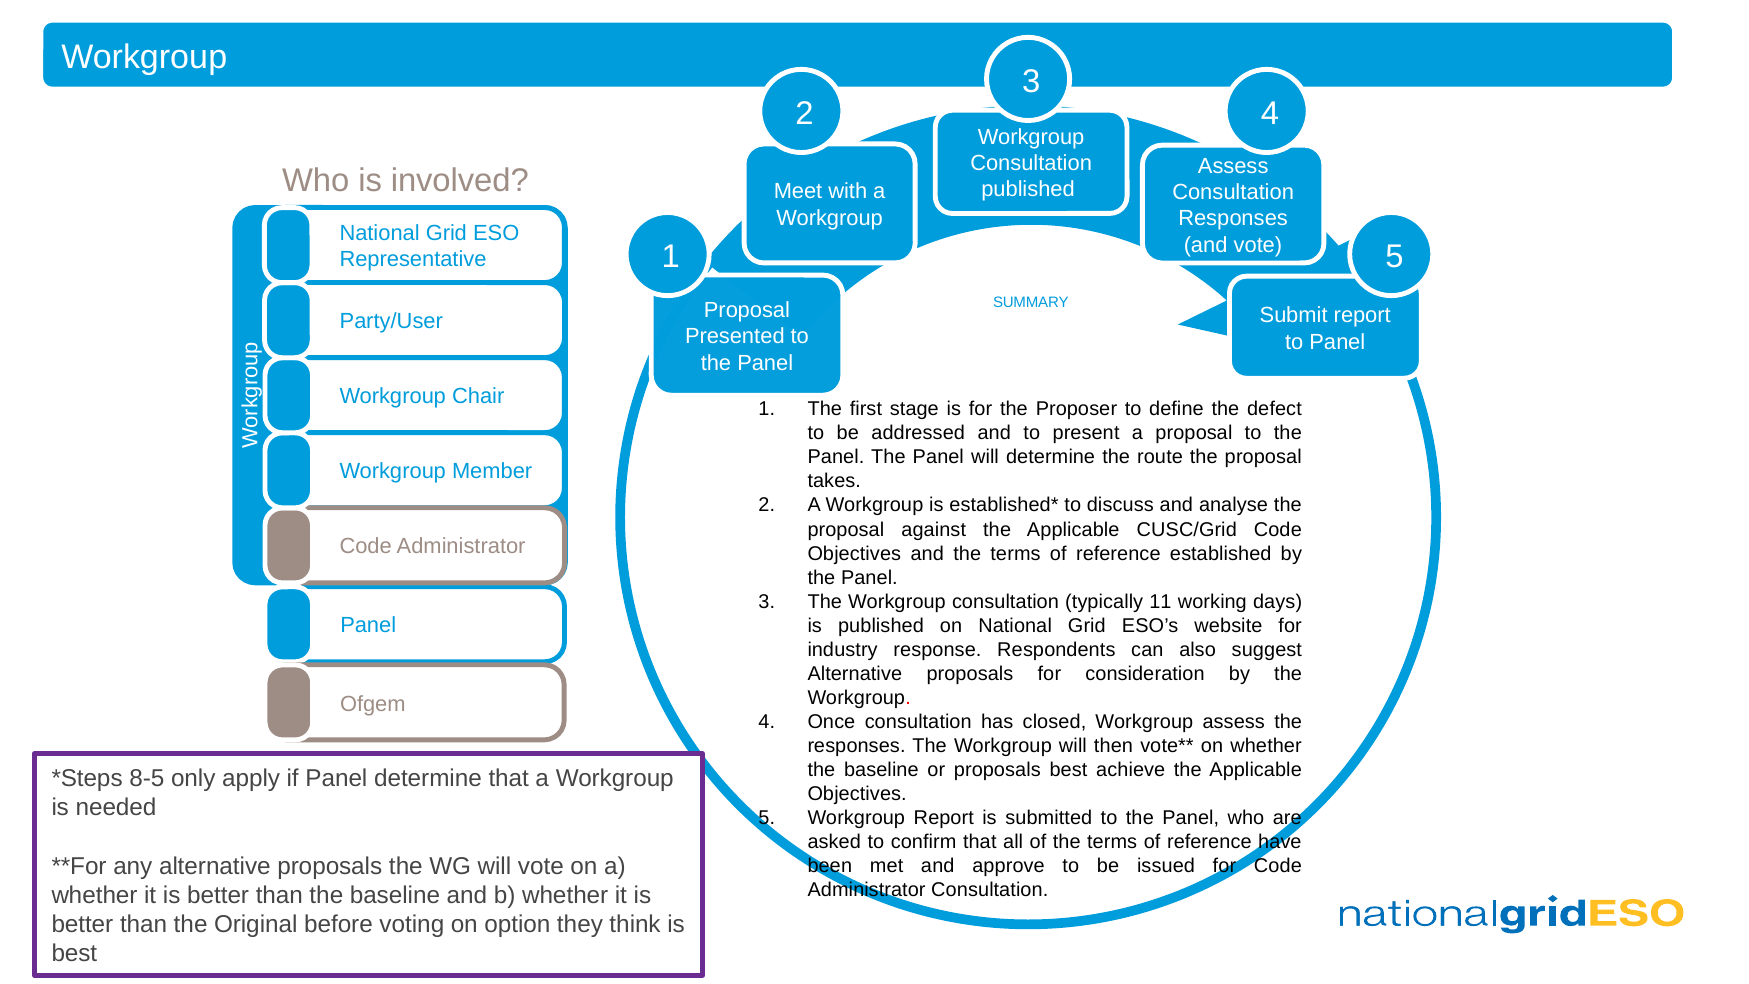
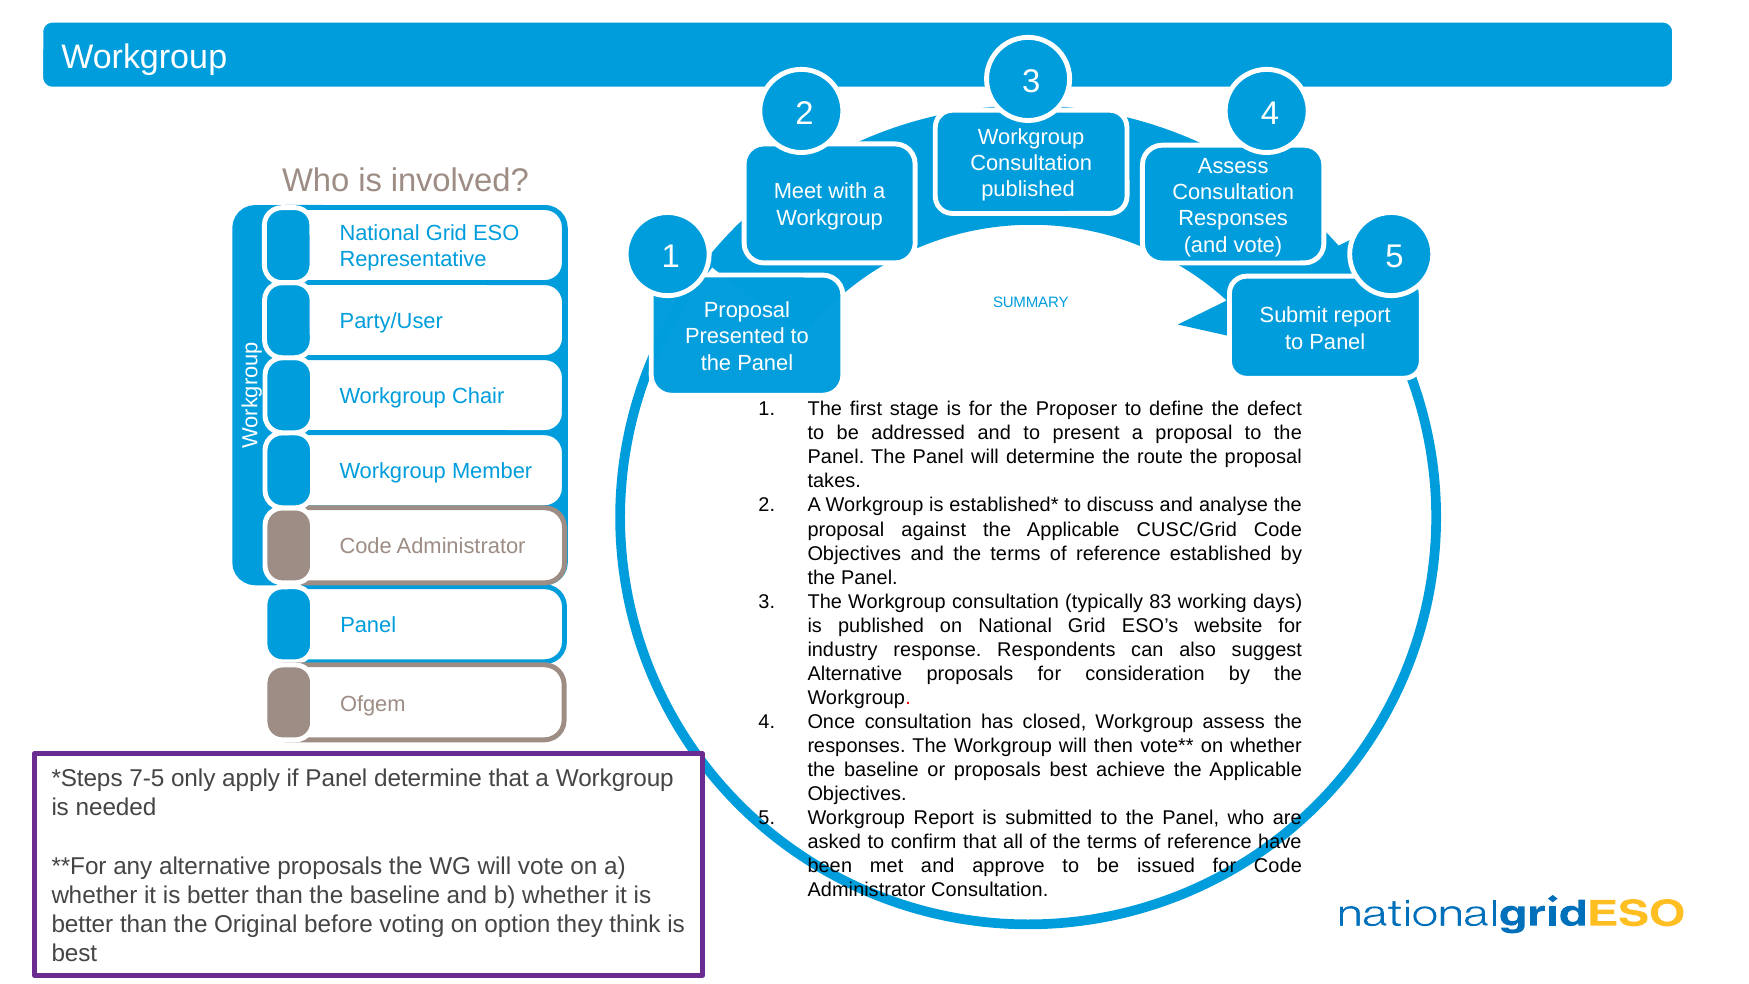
11: 11 -> 83
8-5: 8-5 -> 7-5
